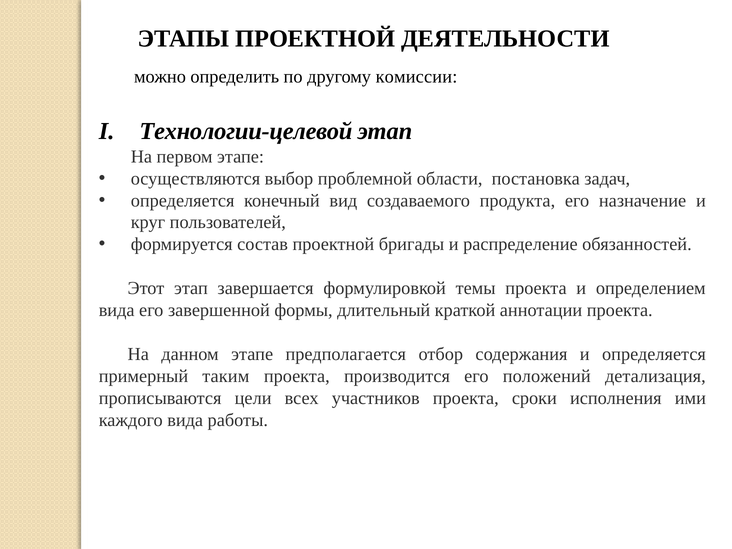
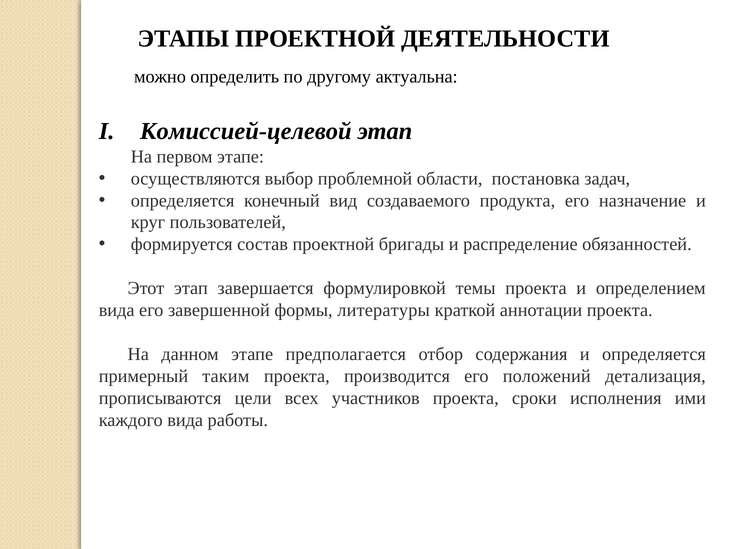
комиссии: комиссии -> актуальна
Технологии-целевой: Технологии-целевой -> Комиссией-целевой
длительный: длительный -> литературы
